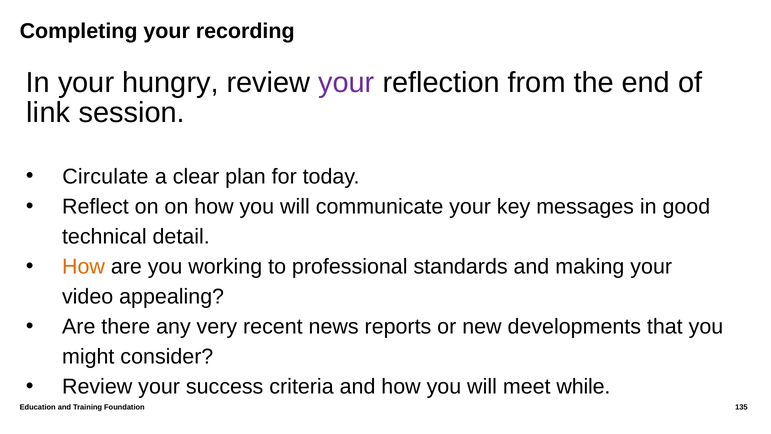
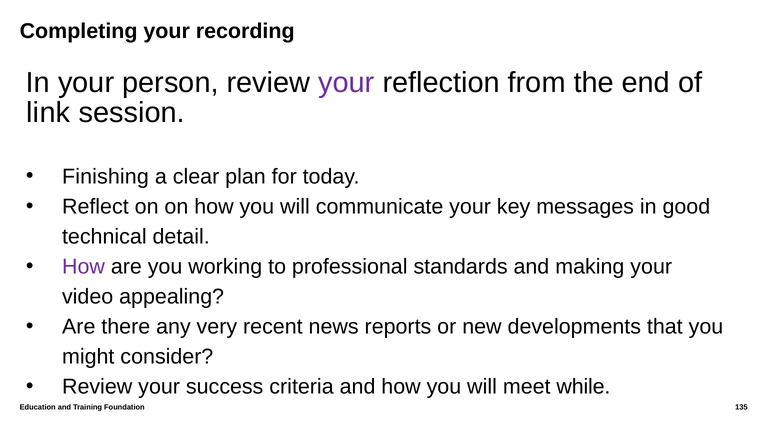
hungry: hungry -> person
Circulate: Circulate -> Finishing
How at (83, 266) colour: orange -> purple
